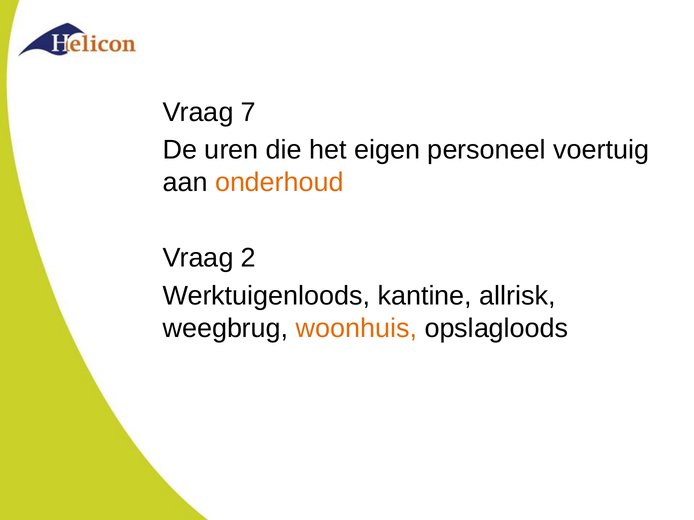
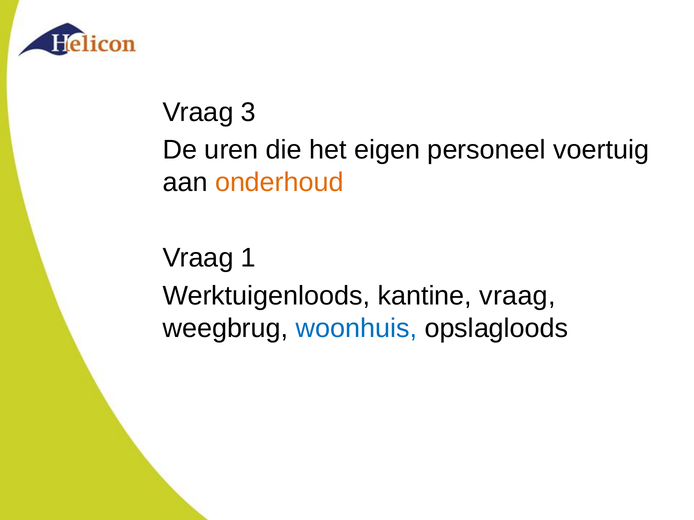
7: 7 -> 3
2: 2 -> 1
kantine allrisk: allrisk -> vraag
woonhuis colour: orange -> blue
